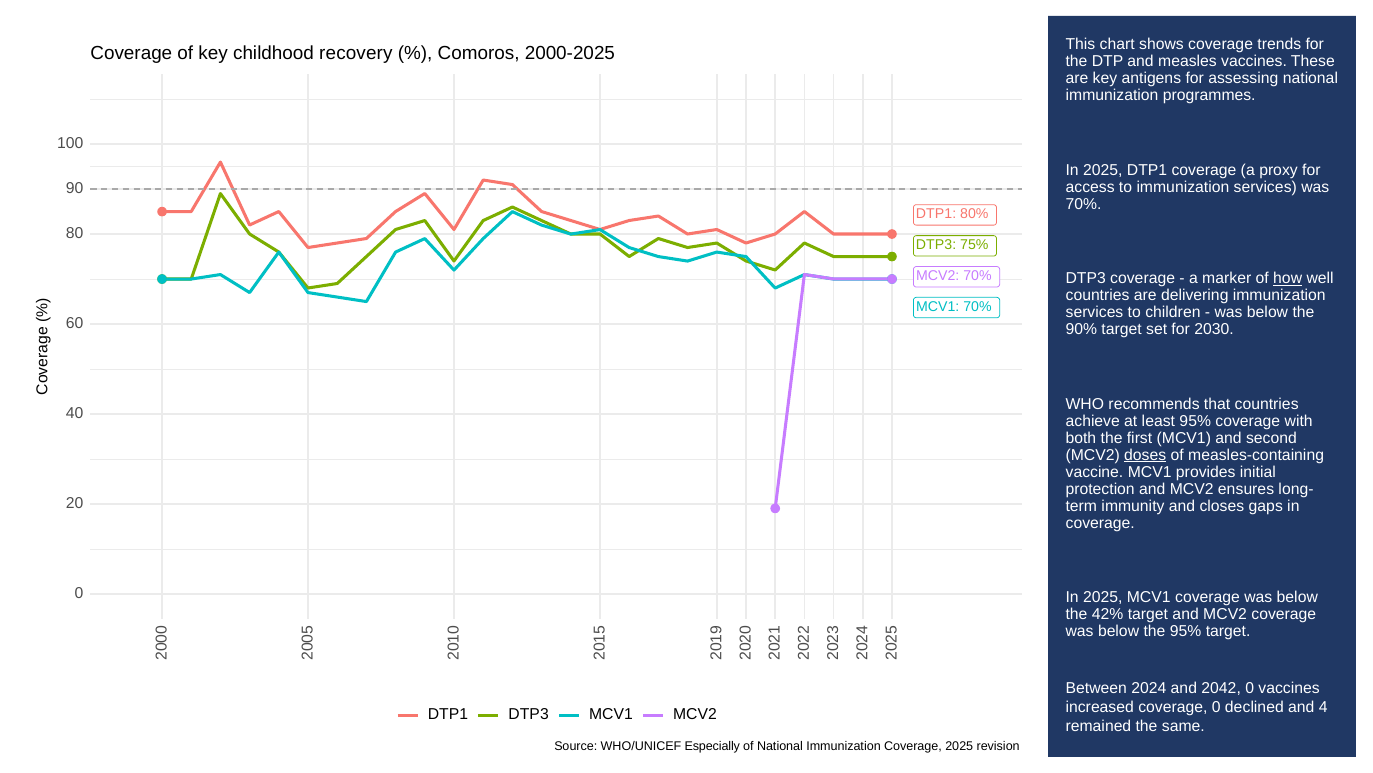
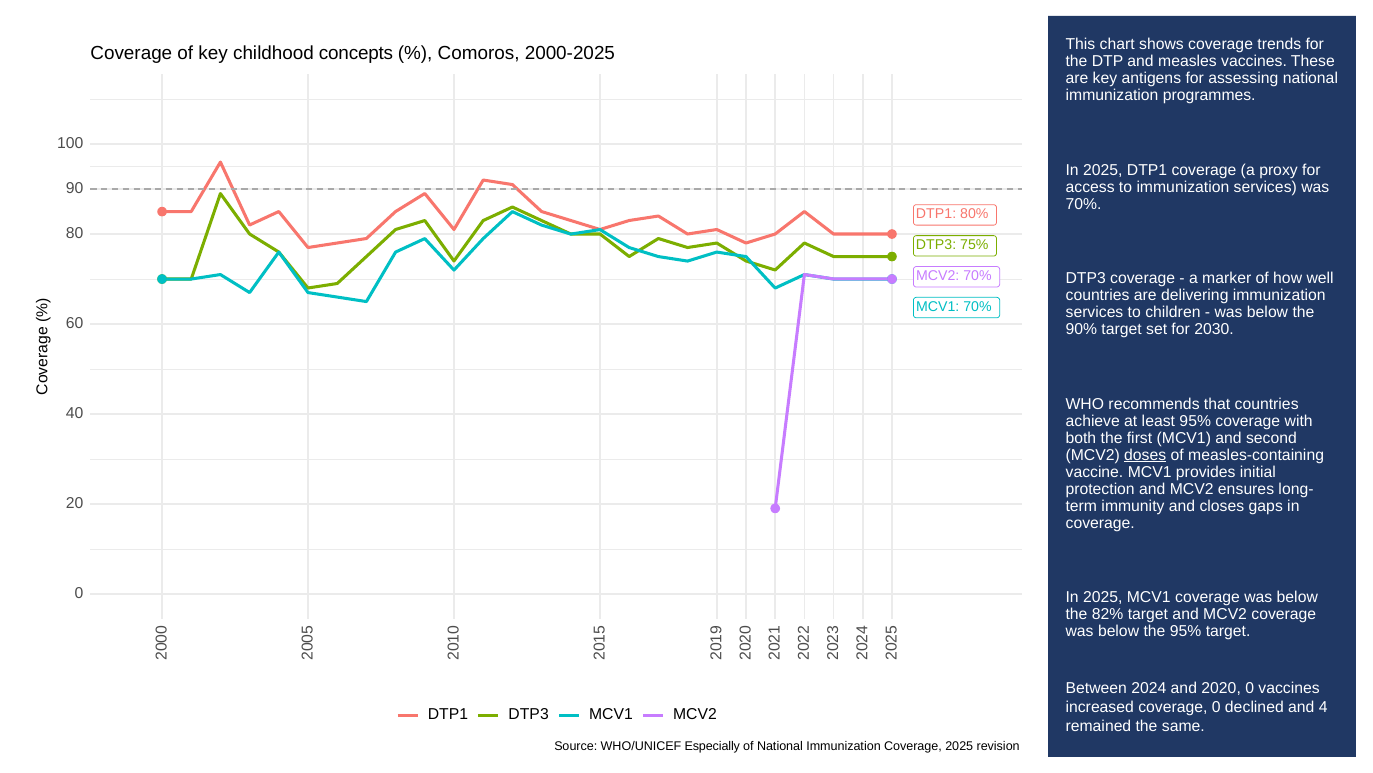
recovery: recovery -> concepts
how underline: present -> none
42%: 42% -> 82%
2042: 2042 -> 2020
